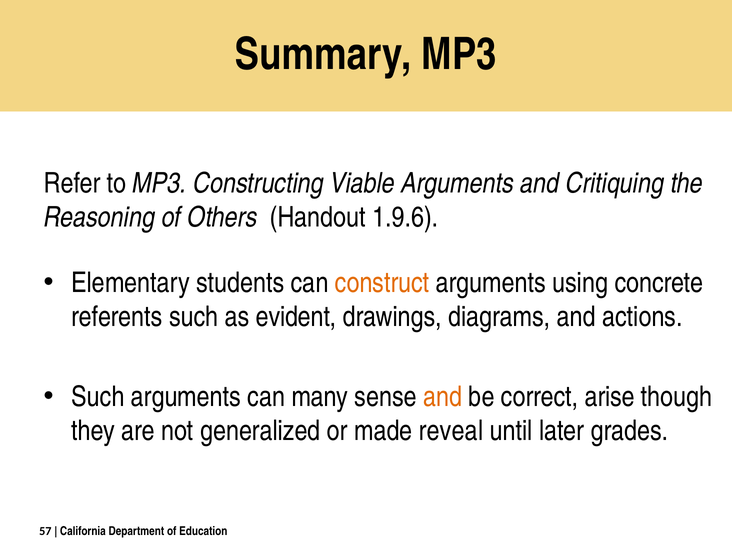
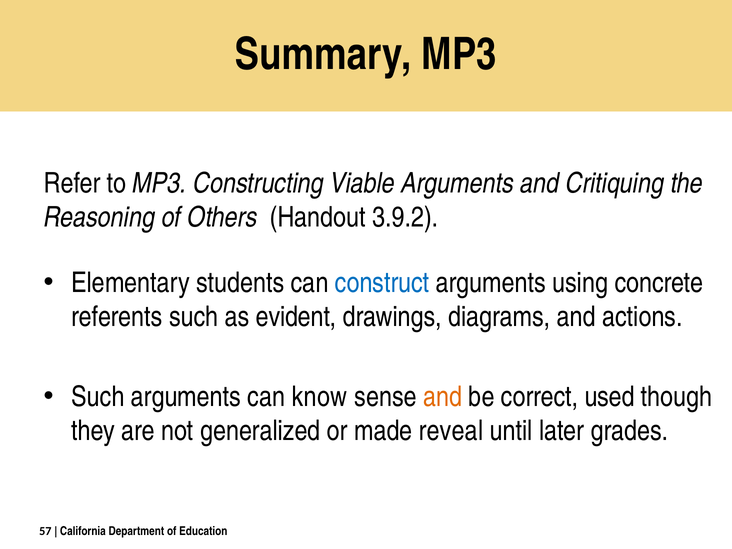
1.9.6: 1.9.6 -> 3.9.2
construct colour: orange -> blue
many: many -> know
arise: arise -> used
